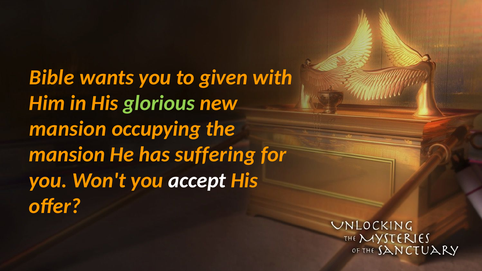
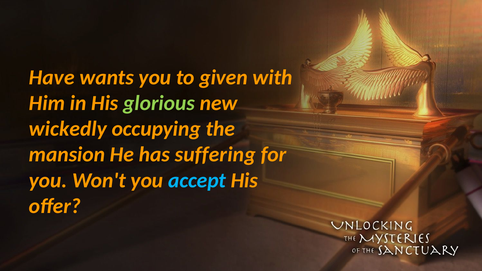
Bible: Bible -> Have
mansion at (68, 129): mansion -> wickedly
accept colour: white -> light blue
